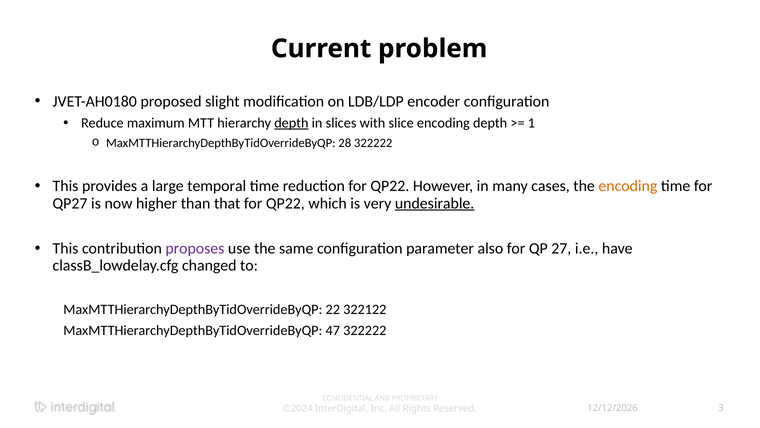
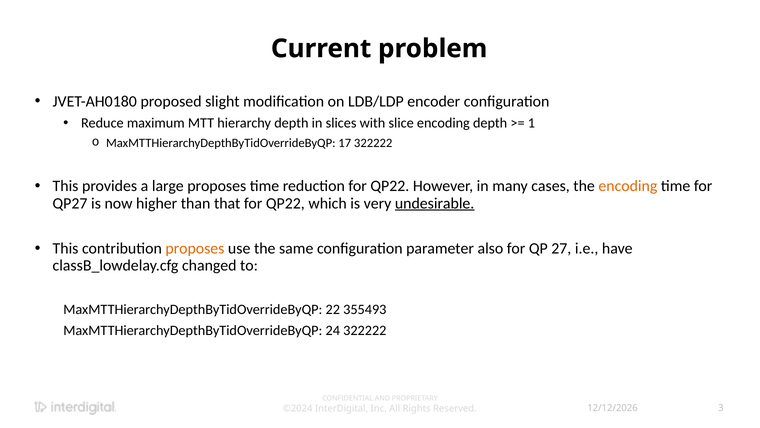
depth at (291, 123) underline: present -> none
28: 28 -> 17
large temporal: temporal -> proposes
proposes at (195, 248) colour: purple -> orange
322122: 322122 -> 355493
47: 47 -> 24
